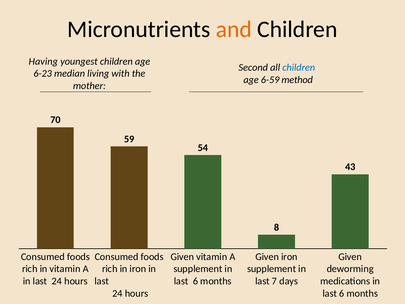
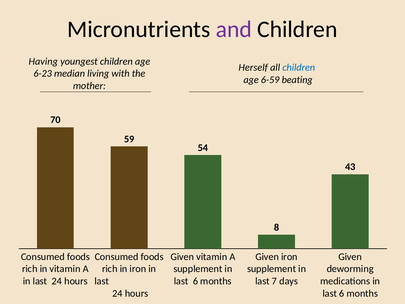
and colour: orange -> purple
Second: Second -> Herself
method: method -> beating
